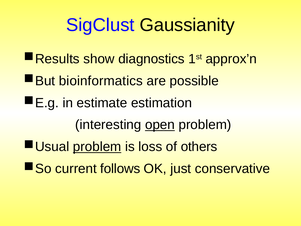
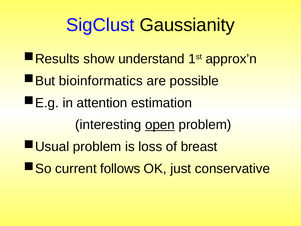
diagnostics: diagnostics -> understand
estimate: estimate -> attention
problem at (97, 147) underline: present -> none
others: others -> breast
